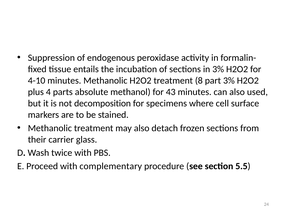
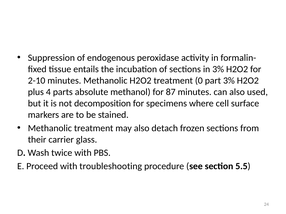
4-10: 4-10 -> 2-10
8: 8 -> 0
43: 43 -> 87
complementary: complementary -> troubleshooting
